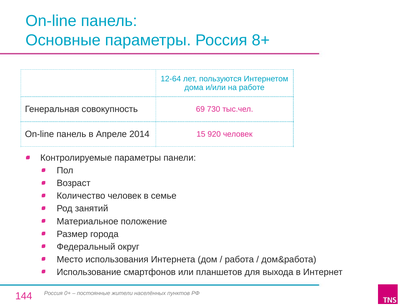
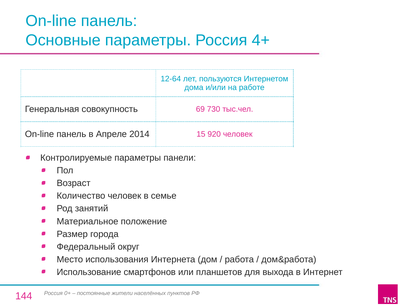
8+: 8+ -> 4+
